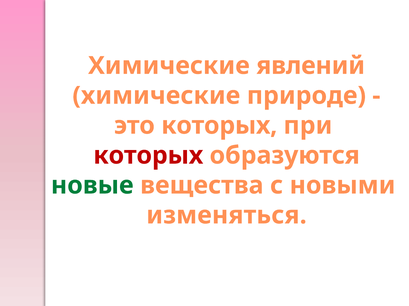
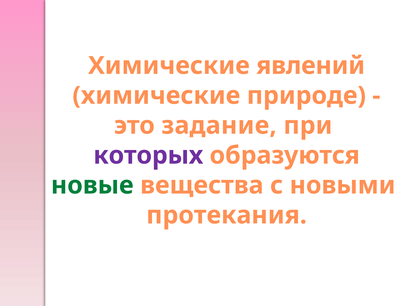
это которых: которых -> задание
которых at (148, 156) colour: red -> purple
изменяться: изменяться -> протекания
